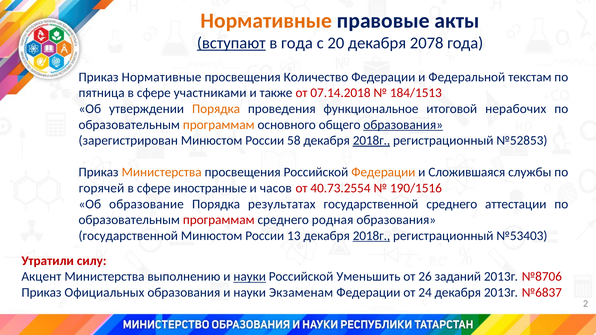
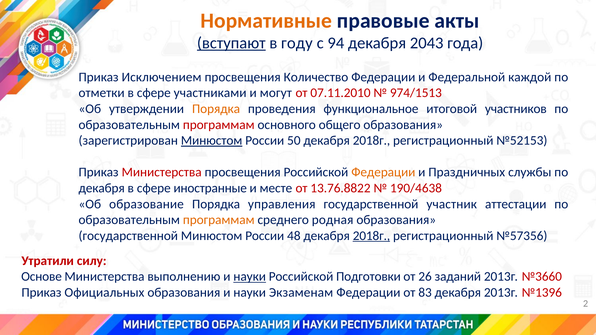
в года: года -> году
20: 20 -> 94
2078: 2078 -> 2043
Приказ Нормативные: Нормативные -> Исключением
текстам: текстам -> каждой
пятница: пятница -> отметки
также: также -> могут
07.14.2018: 07.14.2018 -> 07.11.2010
184/1513: 184/1513 -> 974/1513
нерабочих: нерабочих -> участников
программам at (219, 125) colour: orange -> red
образования at (403, 125) underline: present -> none
Минюстом at (212, 141) underline: none -> present
58: 58 -> 50
2018г at (371, 141) underline: present -> none
№52853: №52853 -> №52153
Министерства at (162, 172) colour: orange -> red
Сложившаяся: Сложившаяся -> Праздничных
горячей at (102, 188): горячей -> декабря
часов: часов -> месте
40.73.2554: 40.73.2554 -> 13.76.8822
190/1516: 190/1516 -> 190/4638
результатах: результатах -> управления
государственной среднего: среднего -> участник
программам at (219, 220) colour: red -> orange
13: 13 -> 48
№53403: №53403 -> №57356
Акцент: Акцент -> Основе
Уменьшить: Уменьшить -> Подготовки
№8706: №8706 -> №3660
24: 24 -> 83
№6837: №6837 -> №1396
